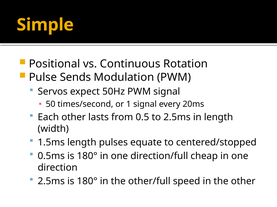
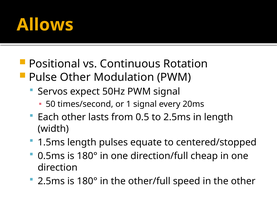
Simple: Simple -> Allows
Pulse Sends: Sends -> Other
